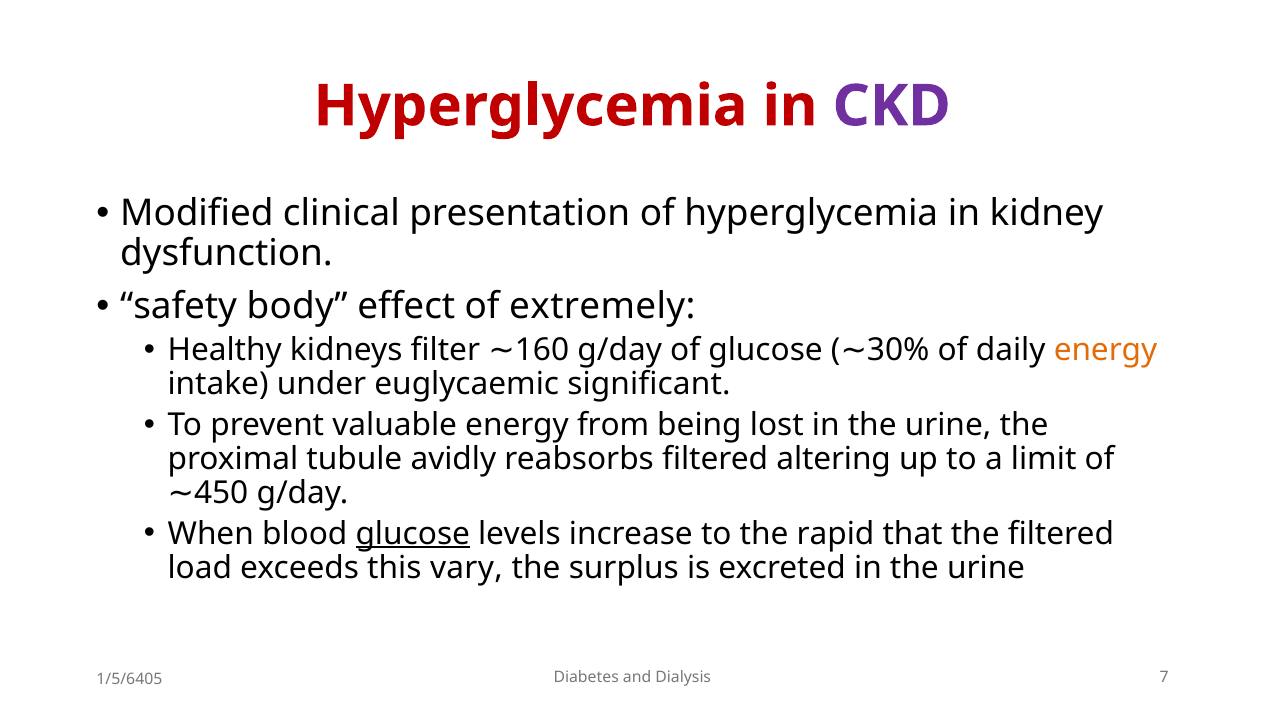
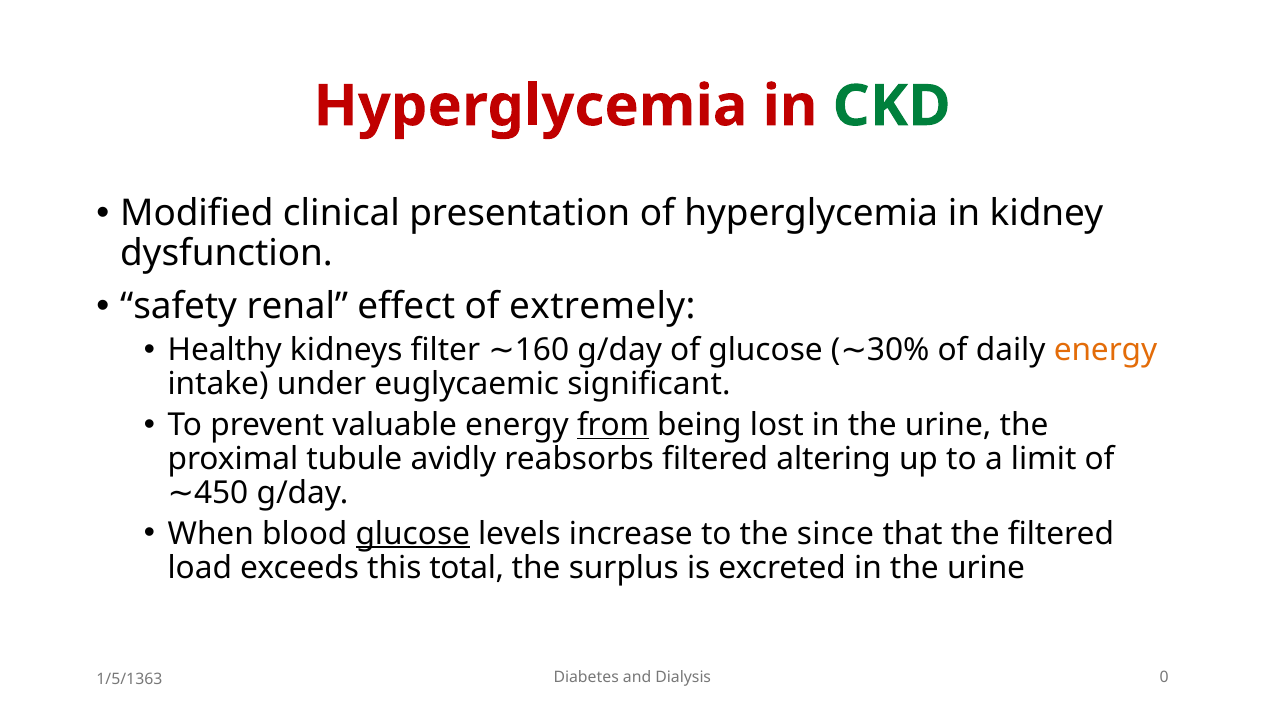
CKD colour: purple -> green
body: body -> renal
from underline: none -> present
rapid: rapid -> since
vary: vary -> total
7: 7 -> 0
1/5/6405: 1/5/6405 -> 1/5/1363
